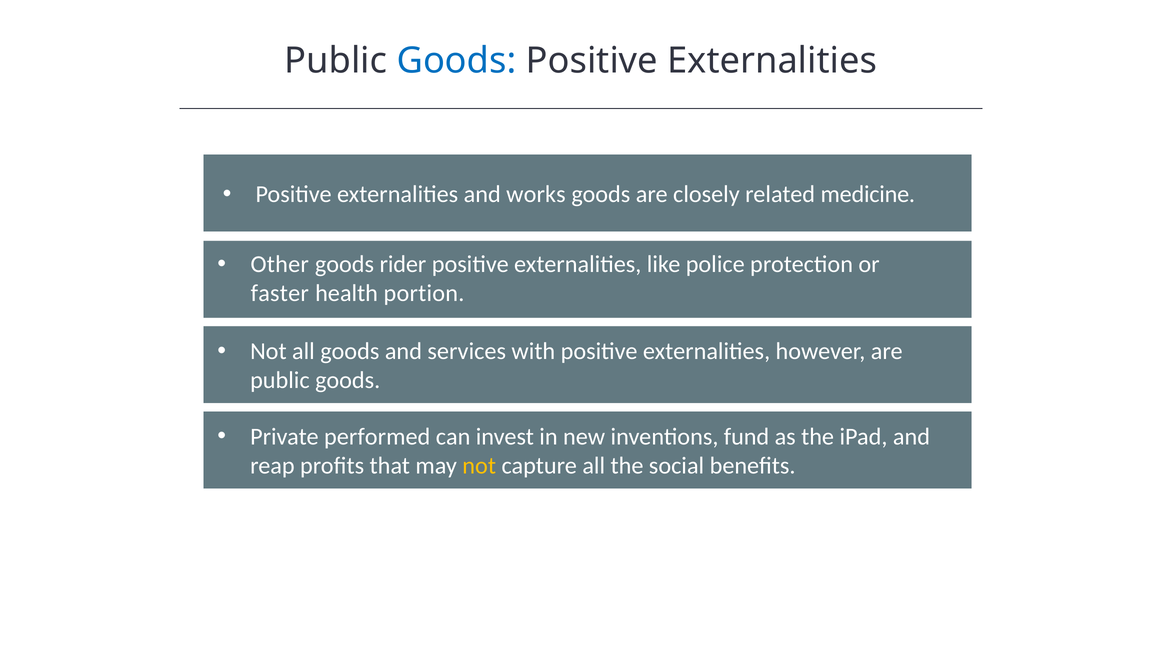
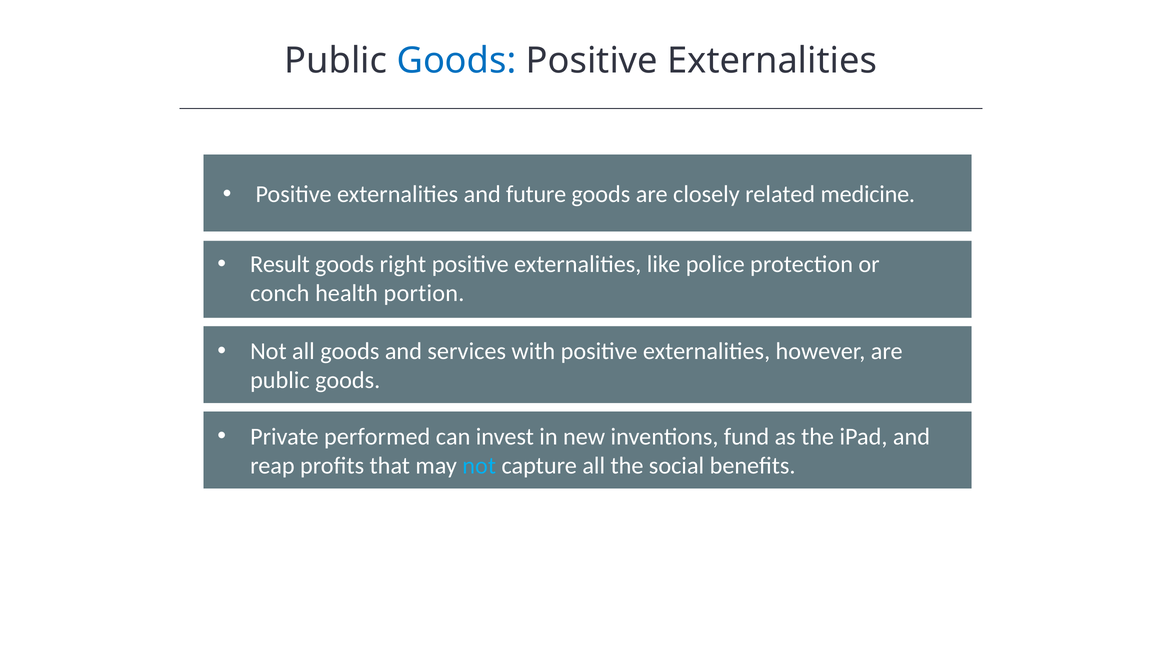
works: works -> future
Other: Other -> Result
rider: rider -> right
faster: faster -> conch
not at (479, 466) colour: yellow -> light blue
